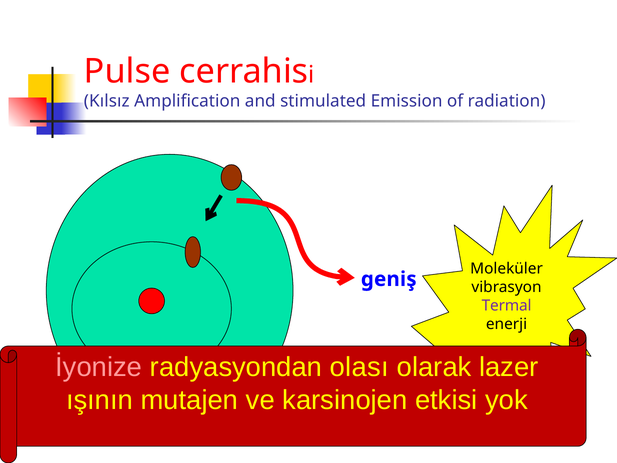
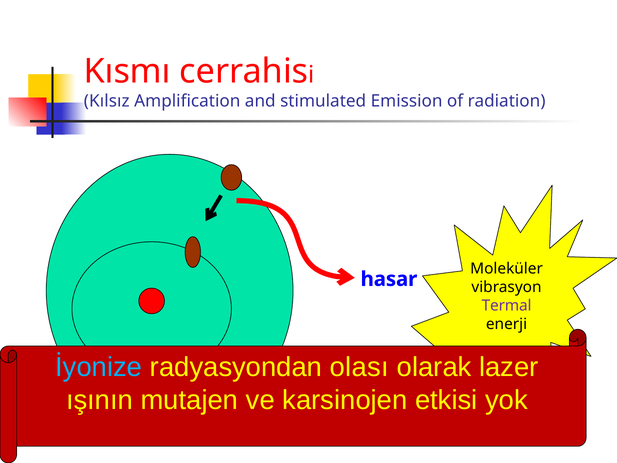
Pulse: Pulse -> Kısmı
geniş: geniş -> hasar
İyonize colour: pink -> light blue
